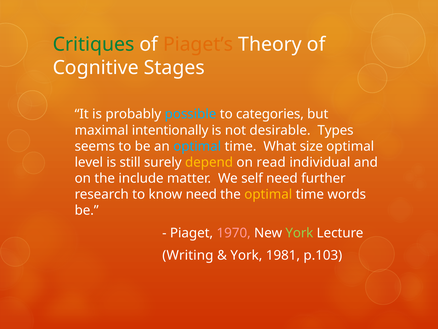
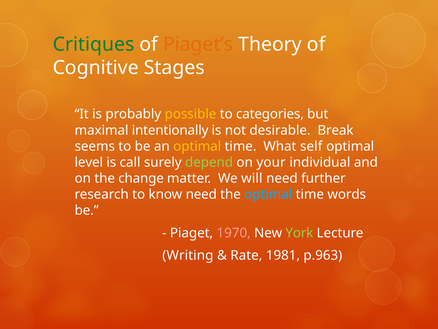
possible colour: light blue -> yellow
Types: Types -> Break
optimal at (197, 146) colour: light blue -> yellow
size: size -> self
still: still -> call
depend colour: yellow -> light green
read: read -> your
include: include -> change
self: self -> will
optimal at (268, 194) colour: yellow -> light blue
York at (246, 255): York -> Rate
p.103: p.103 -> p.963
